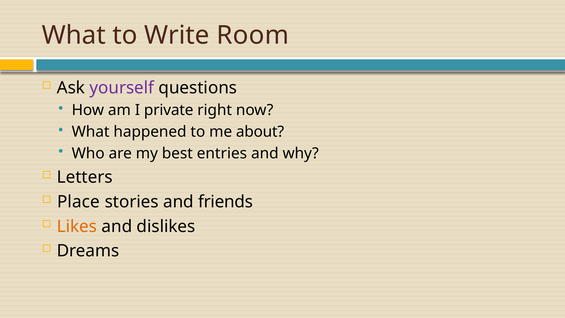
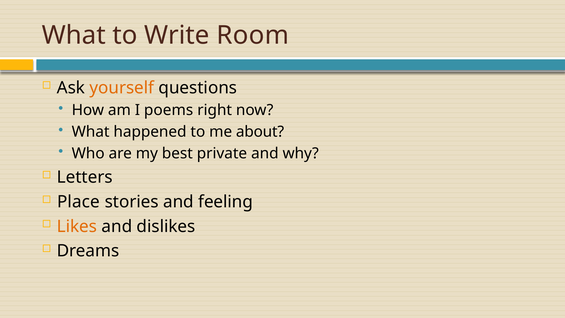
yourself colour: purple -> orange
private: private -> poems
entries: entries -> private
friends: friends -> feeling
